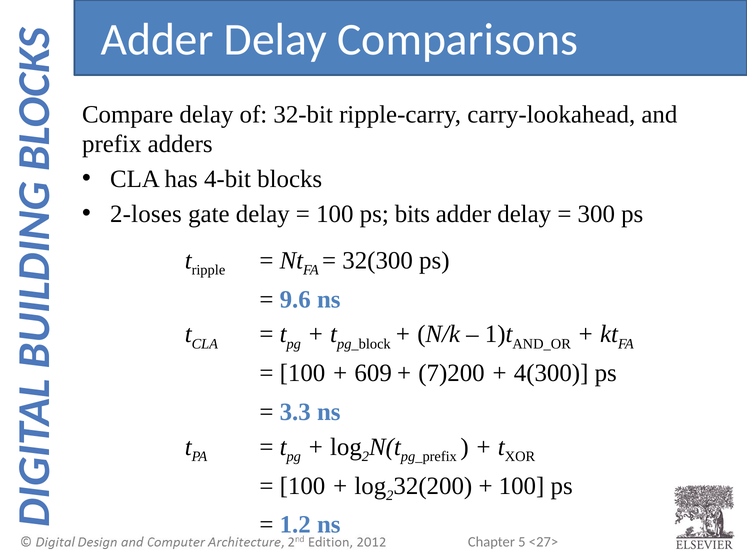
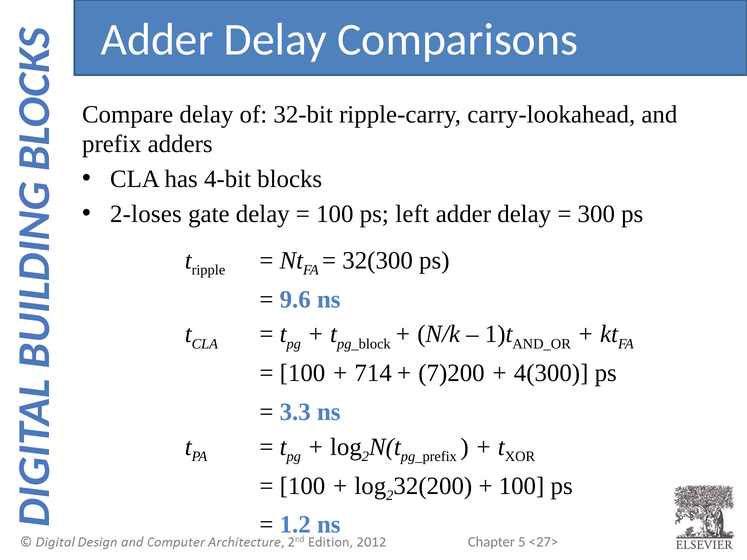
bits: bits -> left
609: 609 -> 714
